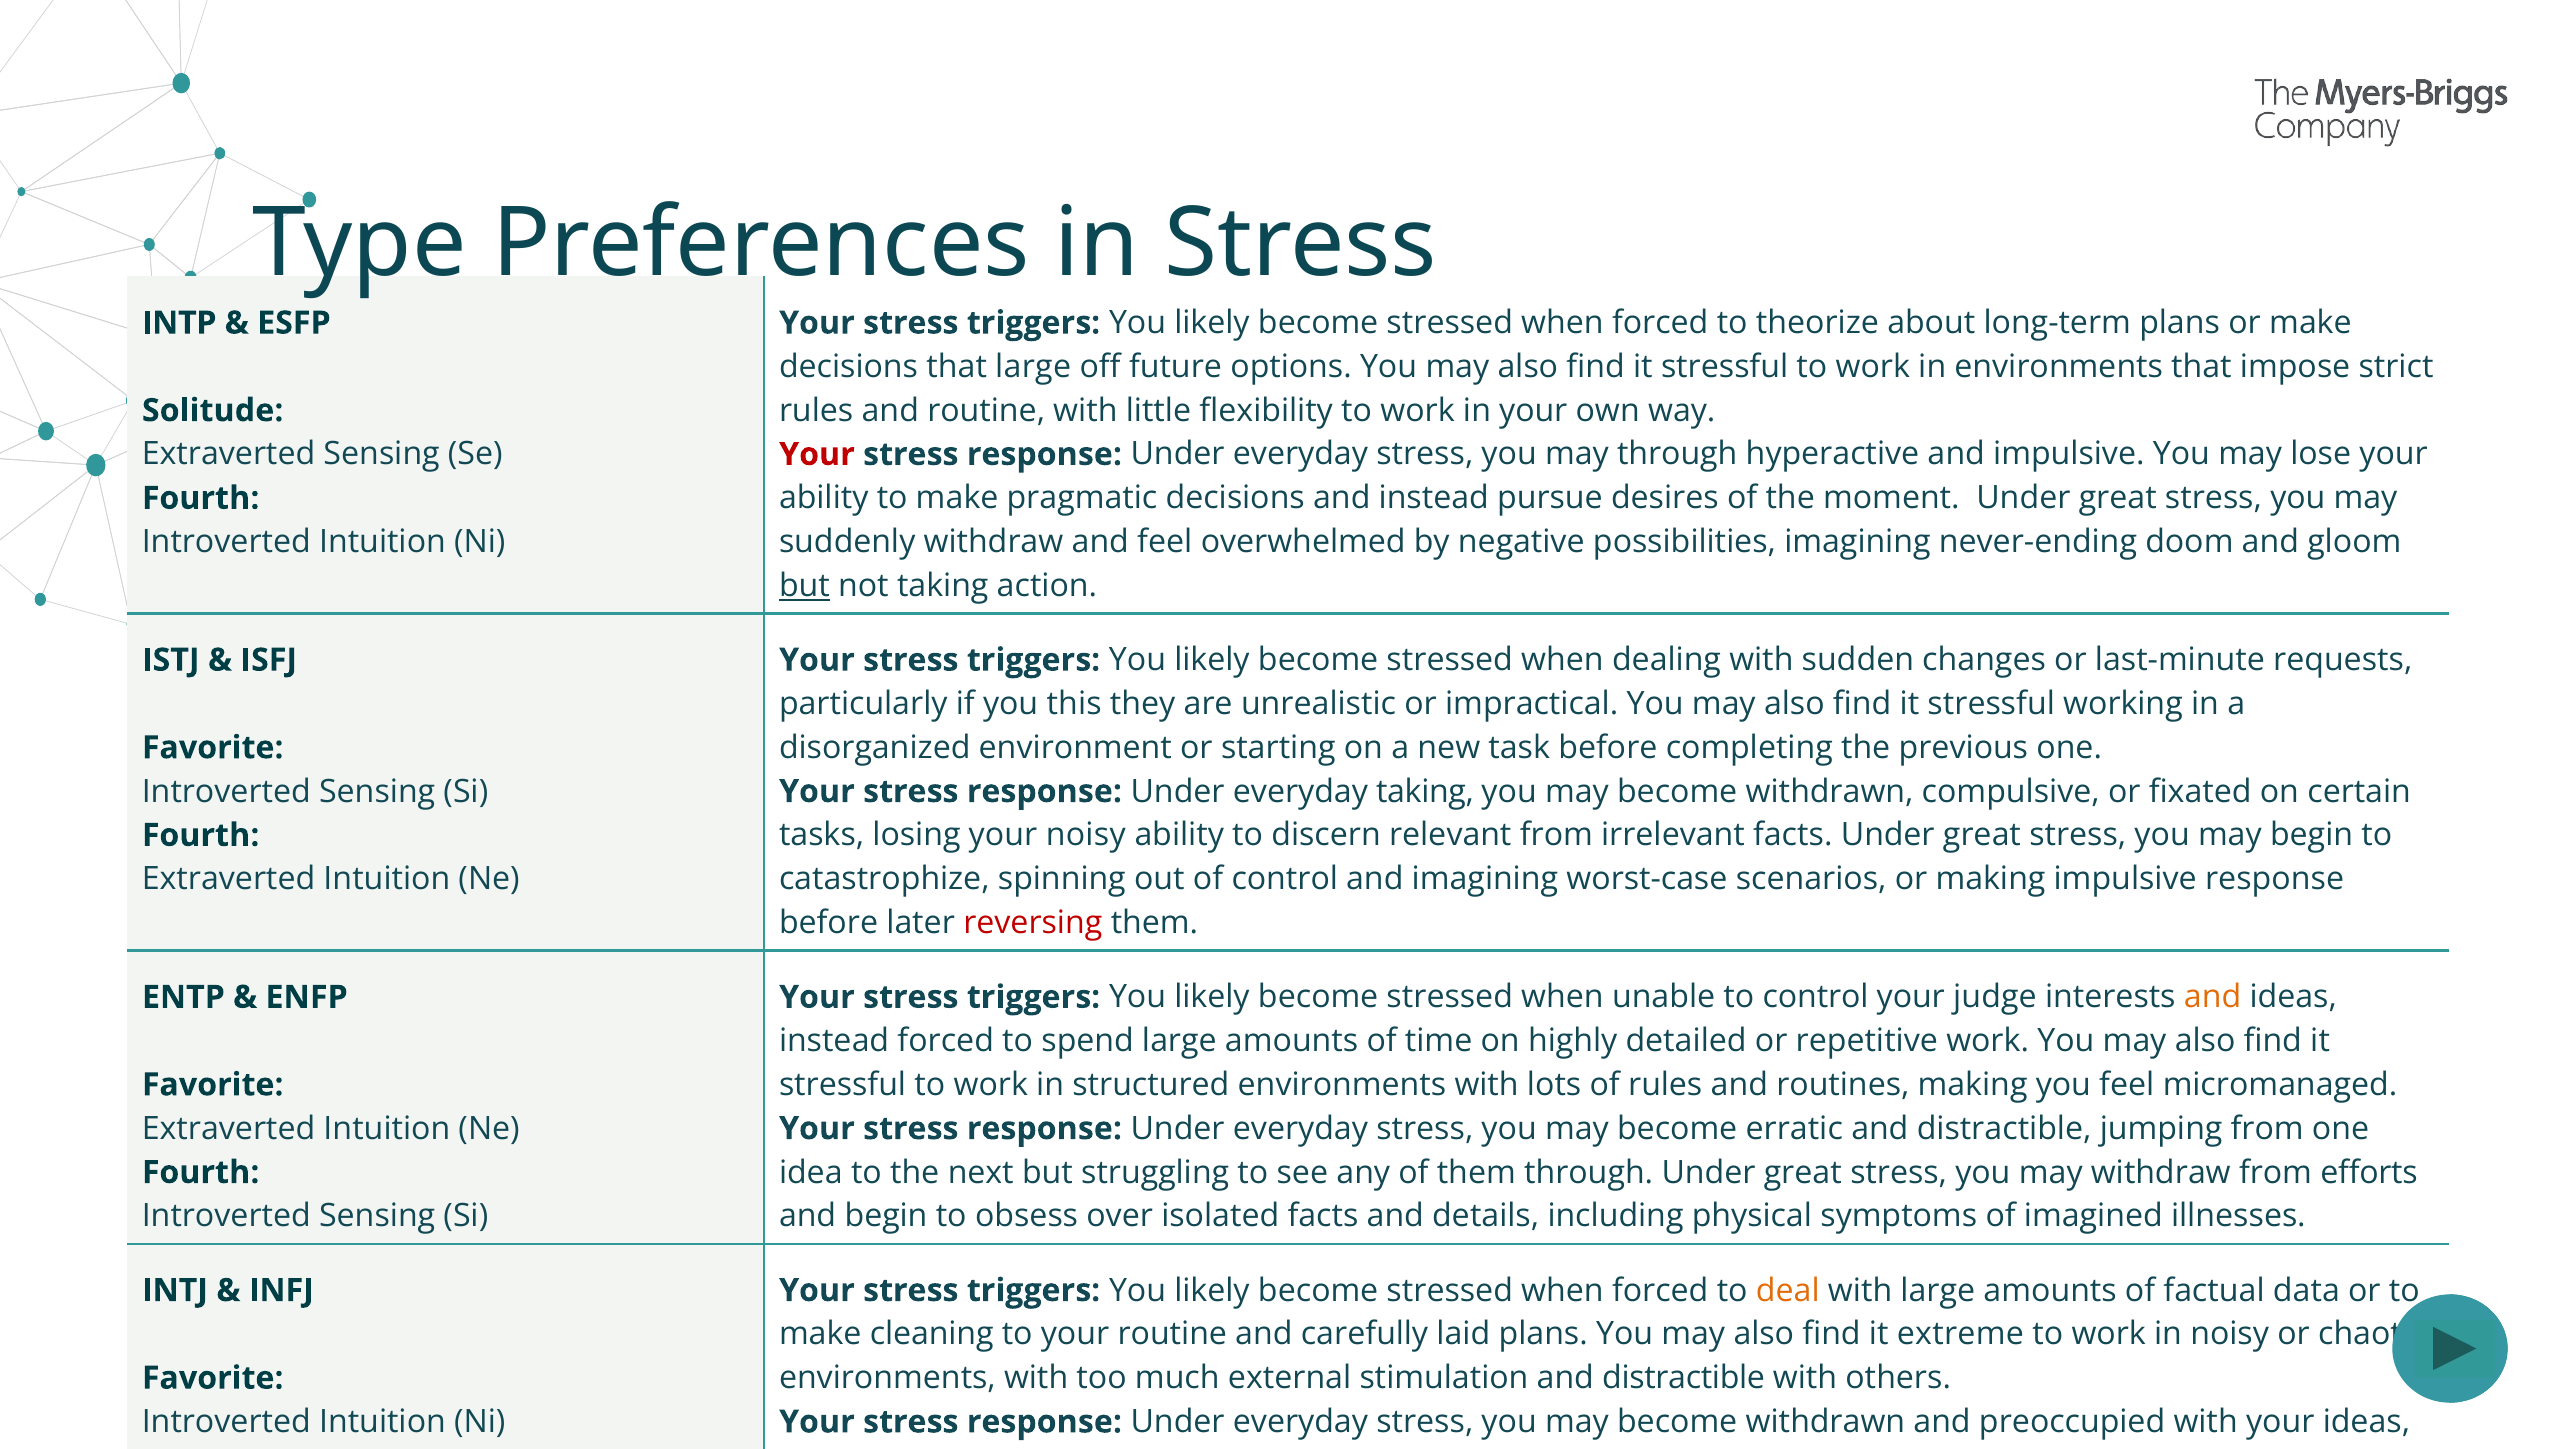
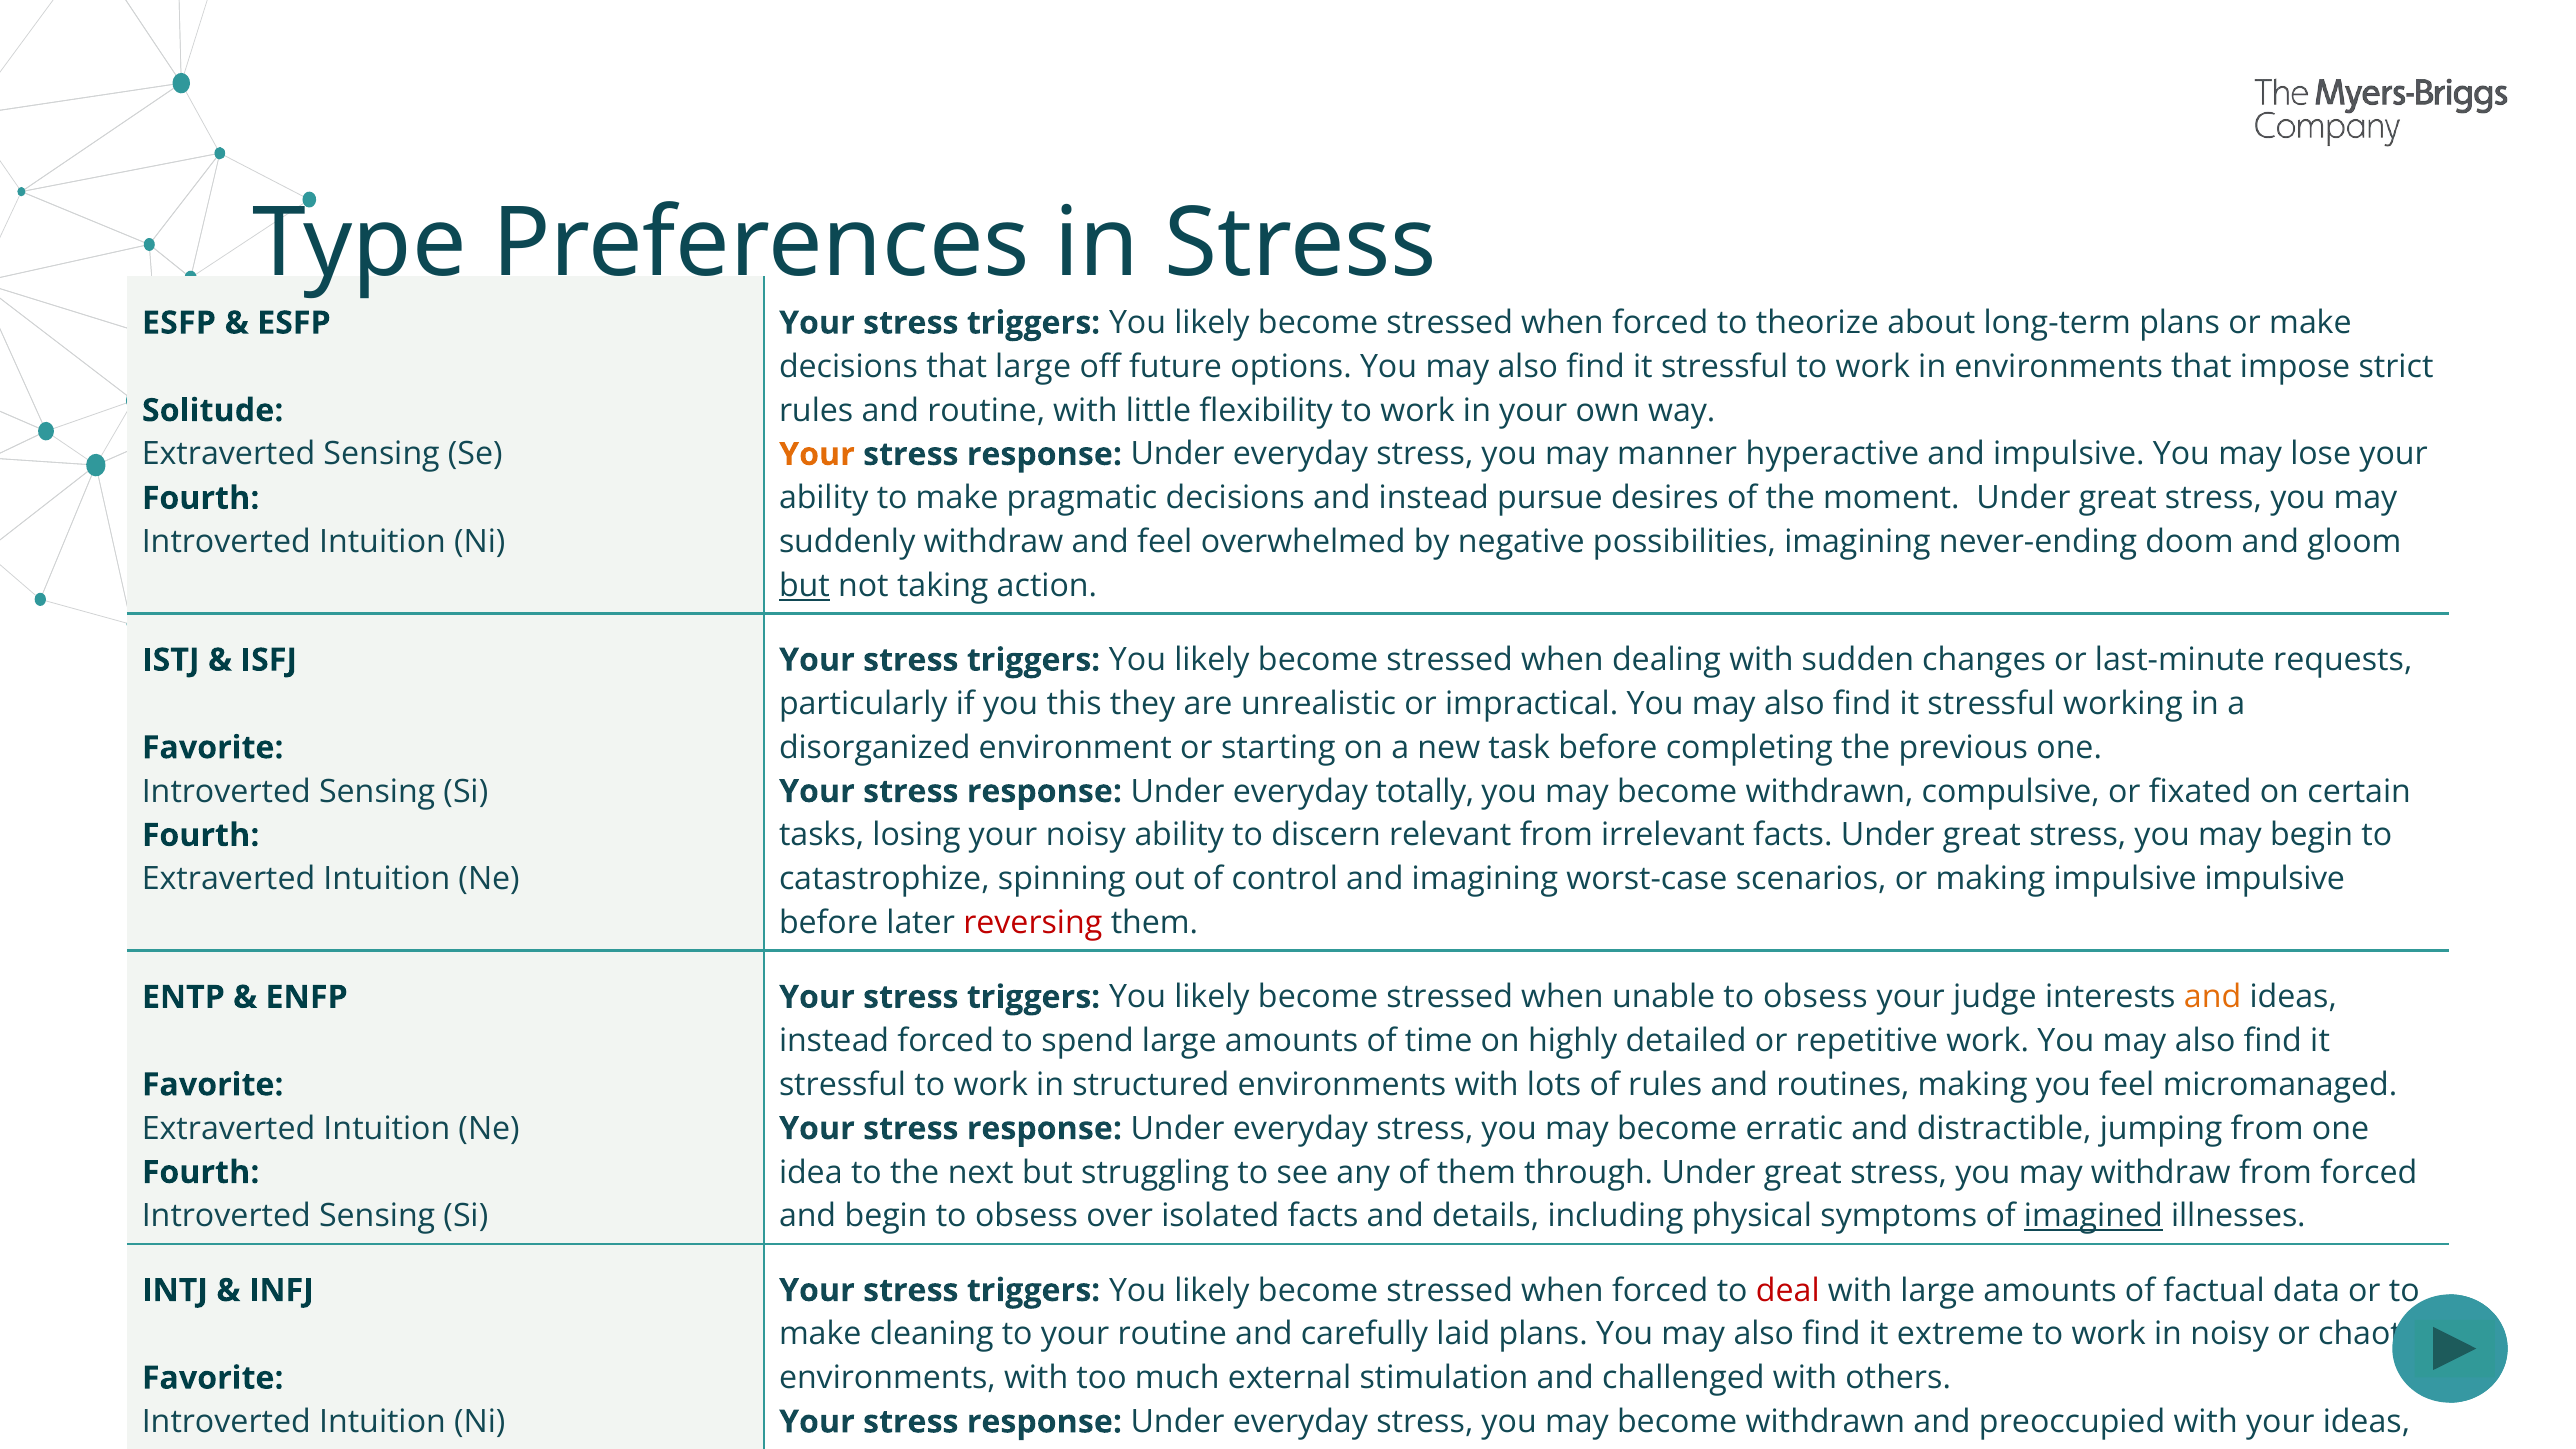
INTP at (179, 323): INTP -> ESFP
Your at (817, 454) colour: red -> orange
may through: through -> manner
everyday taking: taking -> totally
impulsive response: response -> impulsive
unable to control: control -> obsess
from efforts: efforts -> forced
imagined underline: none -> present
deal colour: orange -> red
distractible at (1684, 1378): distractible -> challenged
